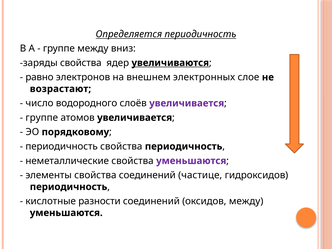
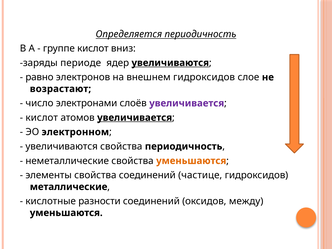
группе между: между -> кислот
заряды свойства: свойства -> периоде
внешнем электронных: электронных -> гидроксидов
водородного: водородного -> электронами
группе at (42, 118): группе -> кислот
увеличивается at (135, 118) underline: none -> present
порядковому: порядковому -> электронном
периодичность at (62, 146): периодичность -> увеличиваются
уменьшаются at (191, 161) colour: purple -> orange
периодичность at (69, 187): периодичность -> металлические
